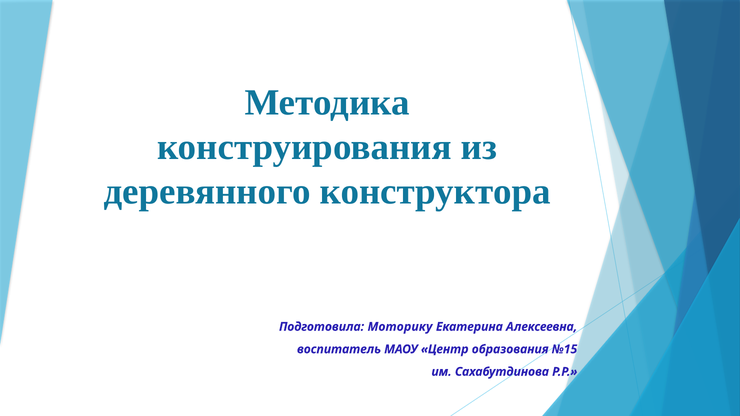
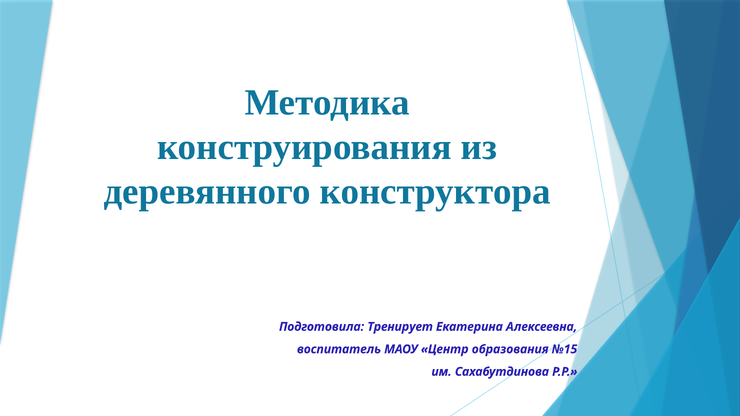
Моторику: Моторику -> Тренирует
